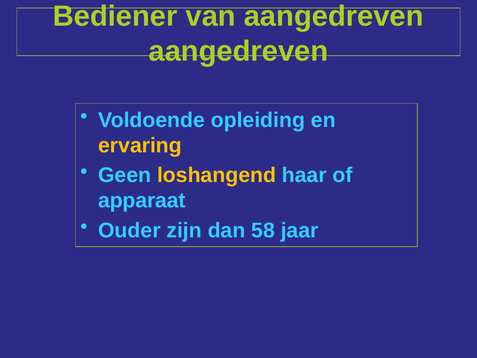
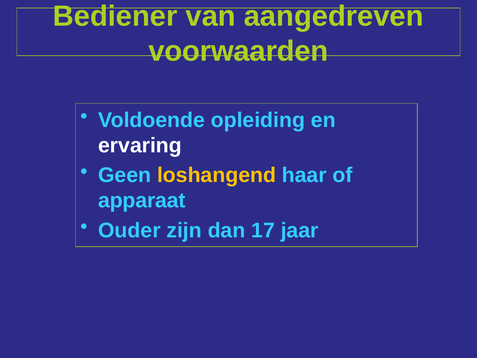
aangedreven at (238, 51): aangedreven -> voorwaarden
ervaring colour: yellow -> white
58: 58 -> 17
